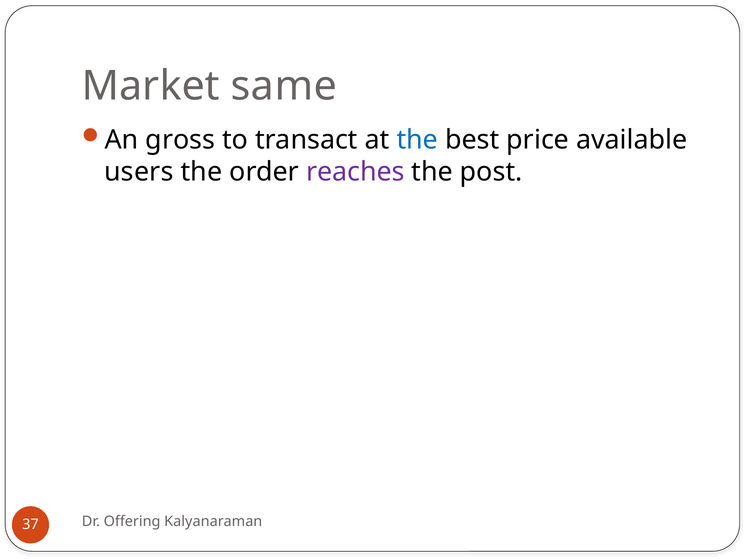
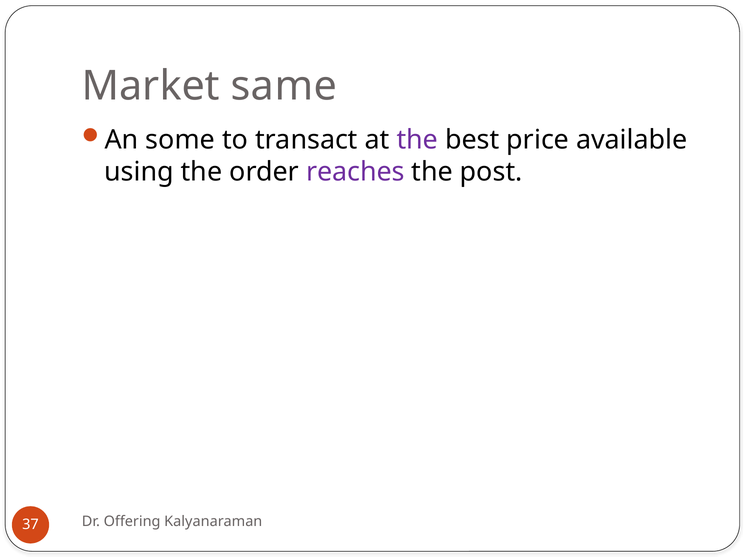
gross: gross -> some
the at (417, 140) colour: blue -> purple
users: users -> using
